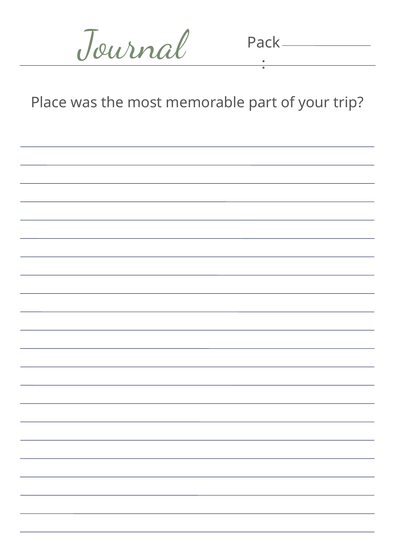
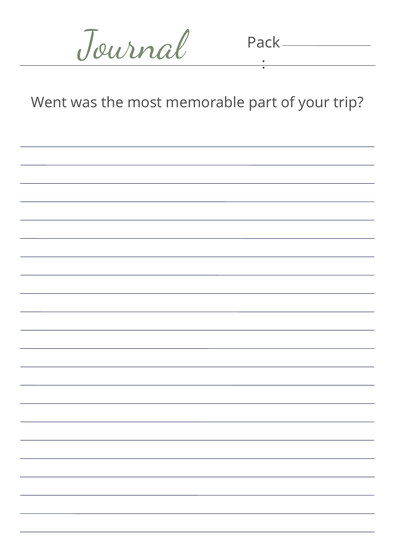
Place: Place -> Went
